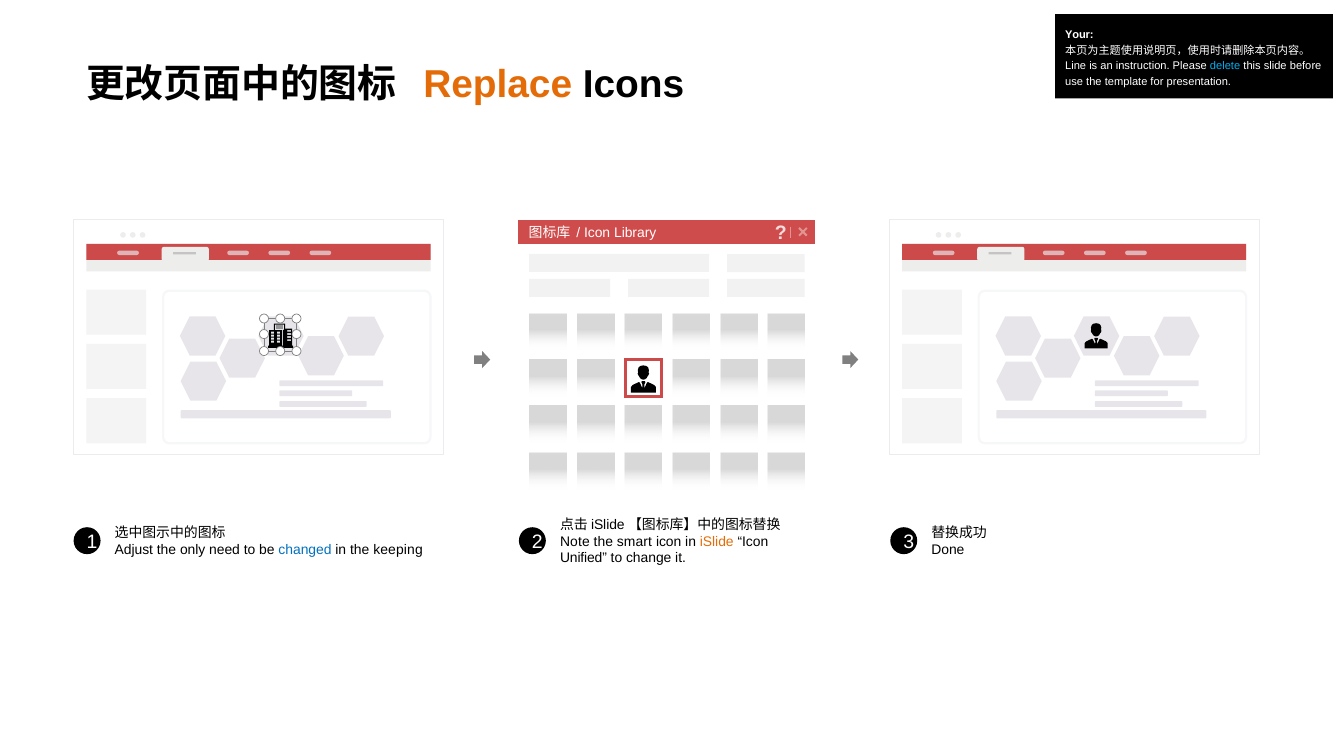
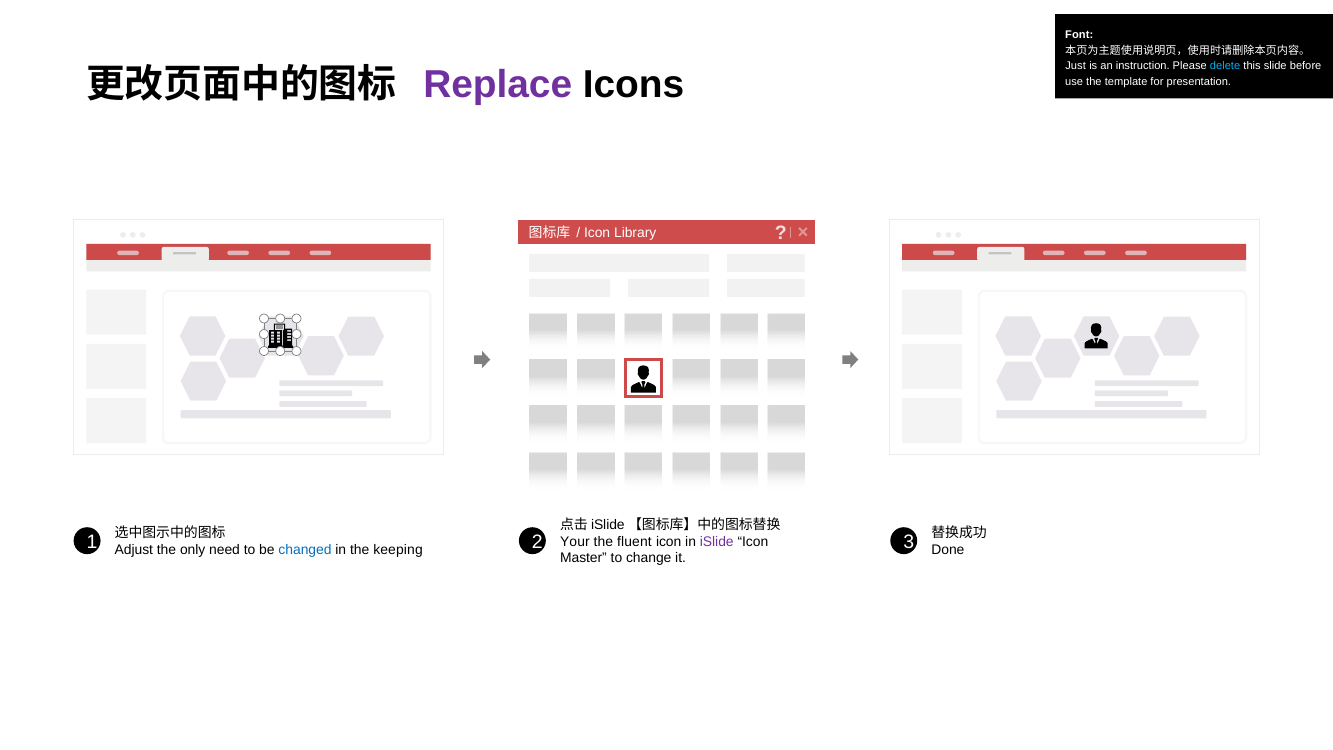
Your: Your -> Font
Line: Line -> Just
Replace colour: orange -> purple
Note: Note -> Your
smart: smart -> fluent
iSlide colour: orange -> purple
Unified: Unified -> Master
